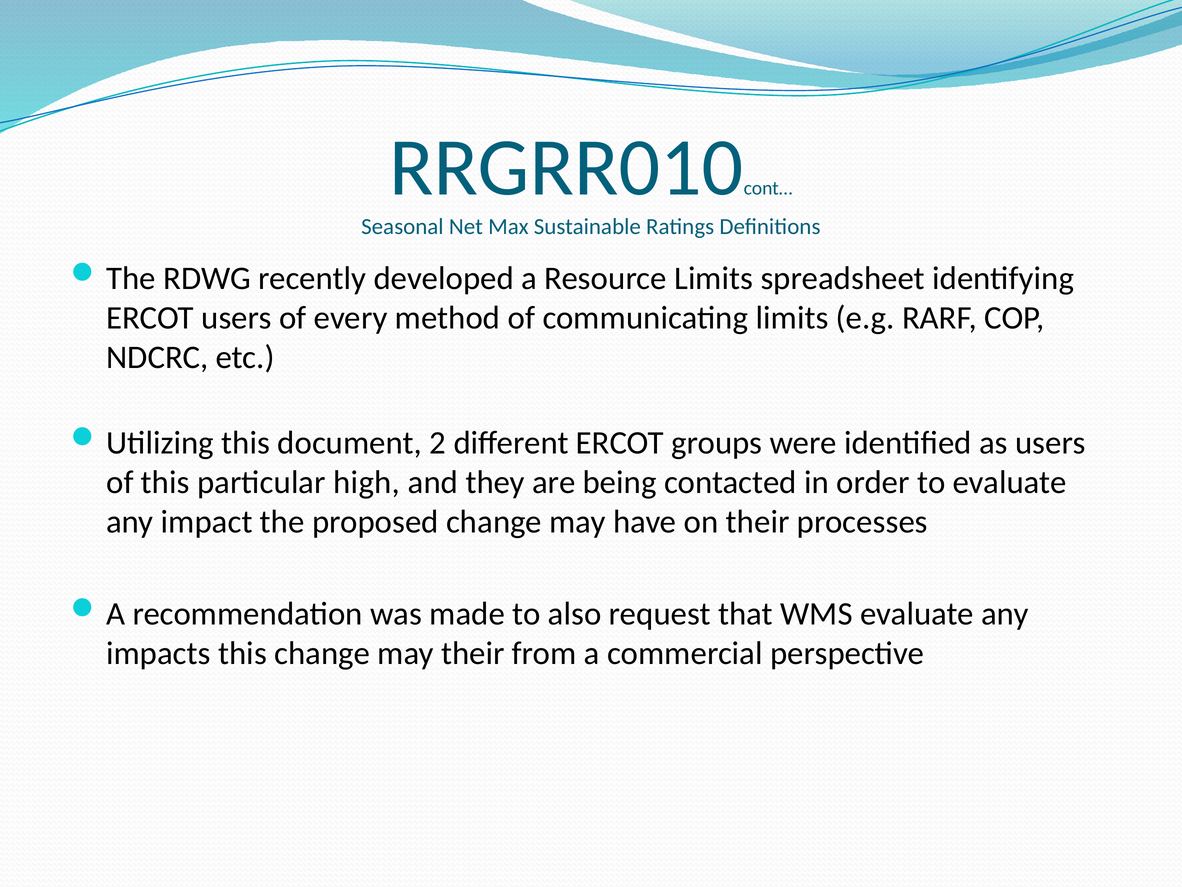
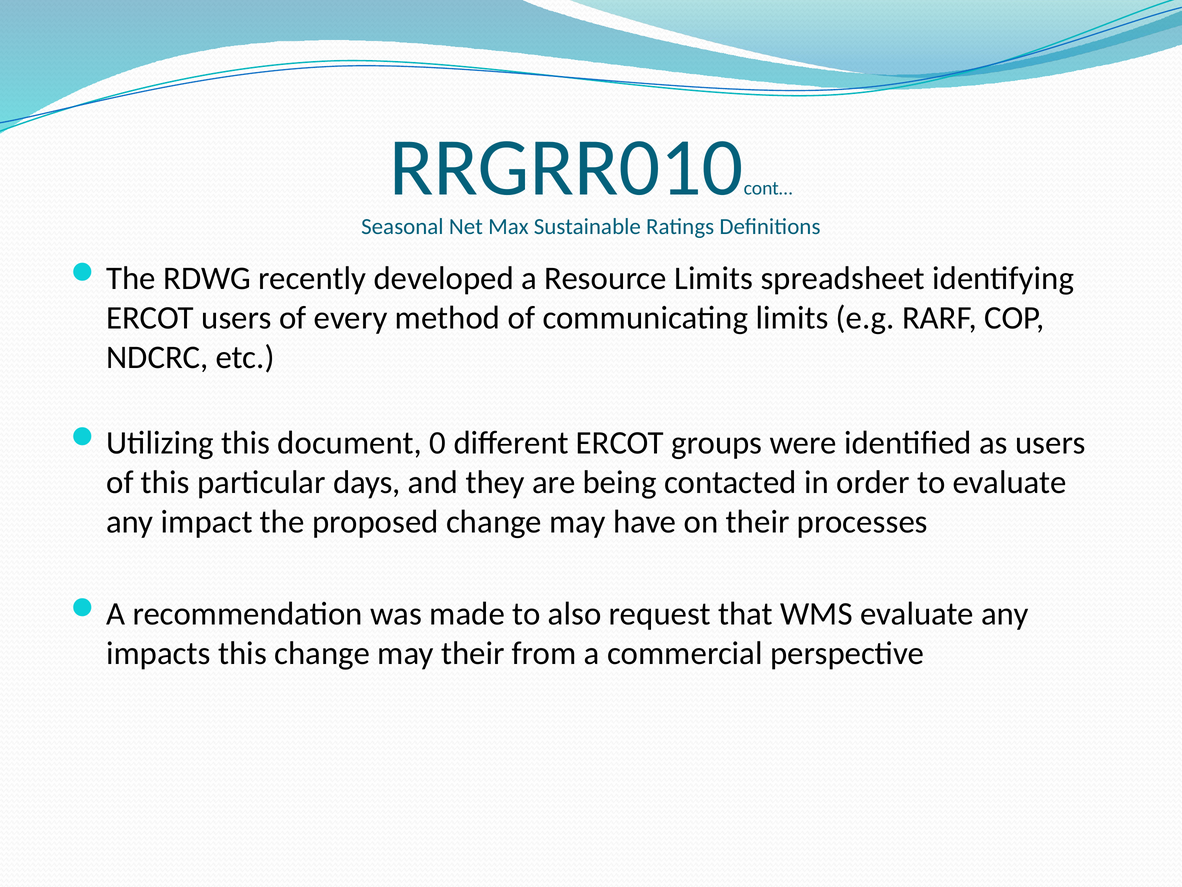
2: 2 -> 0
high: high -> days
